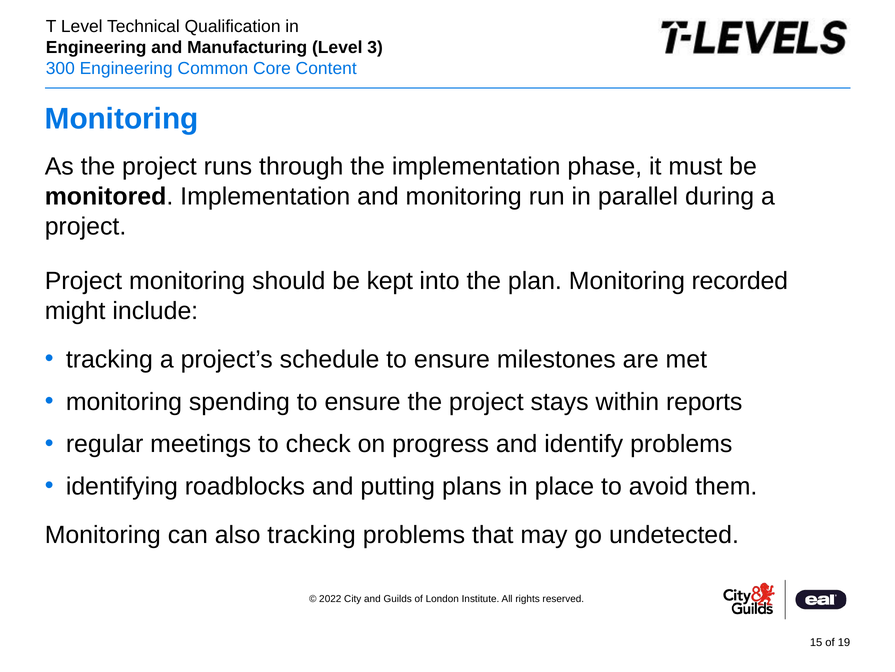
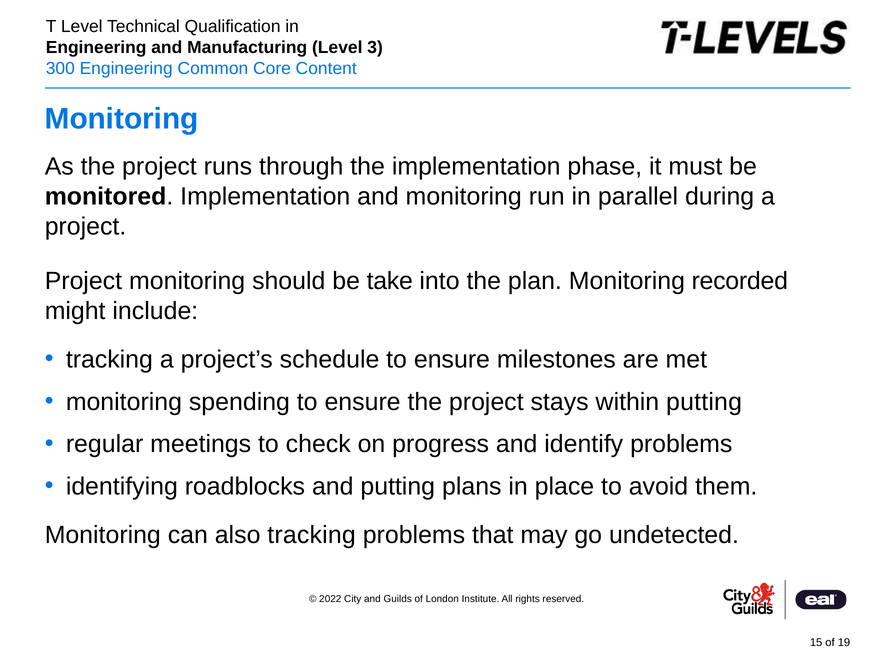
kept: kept -> take
within reports: reports -> putting
